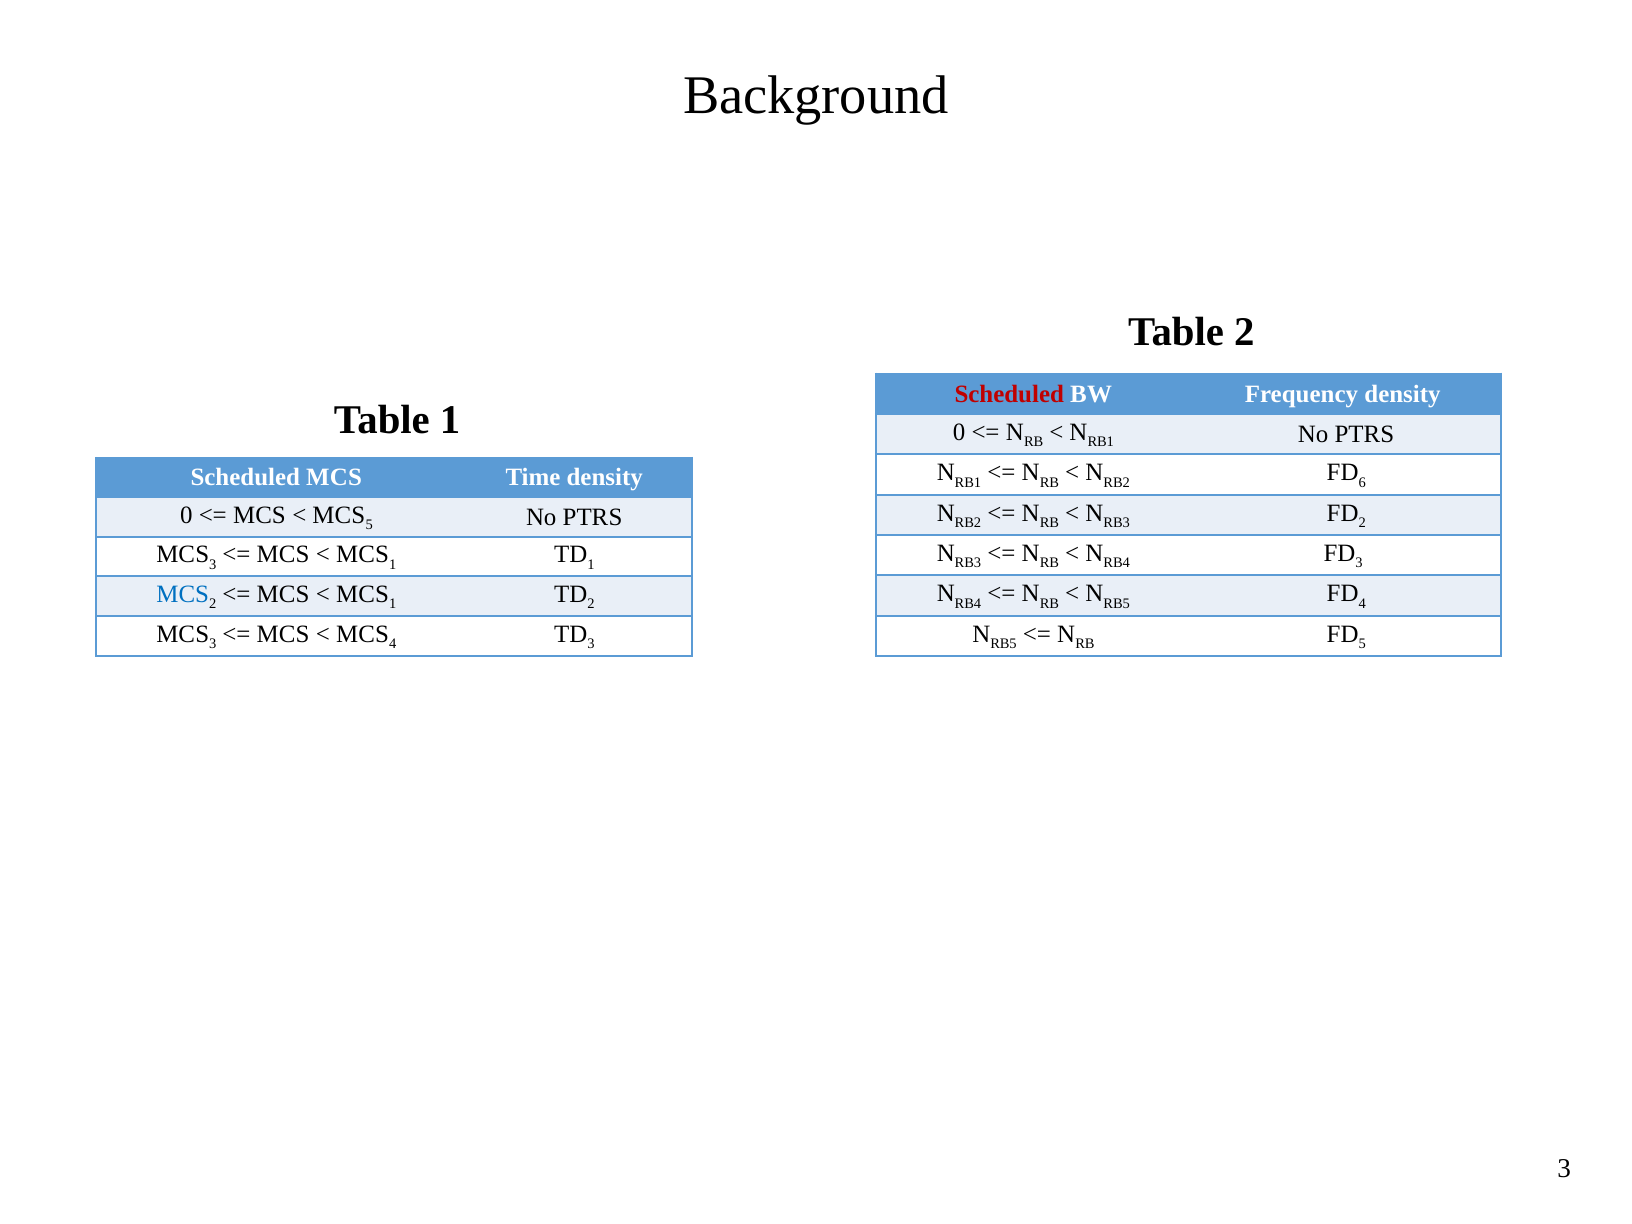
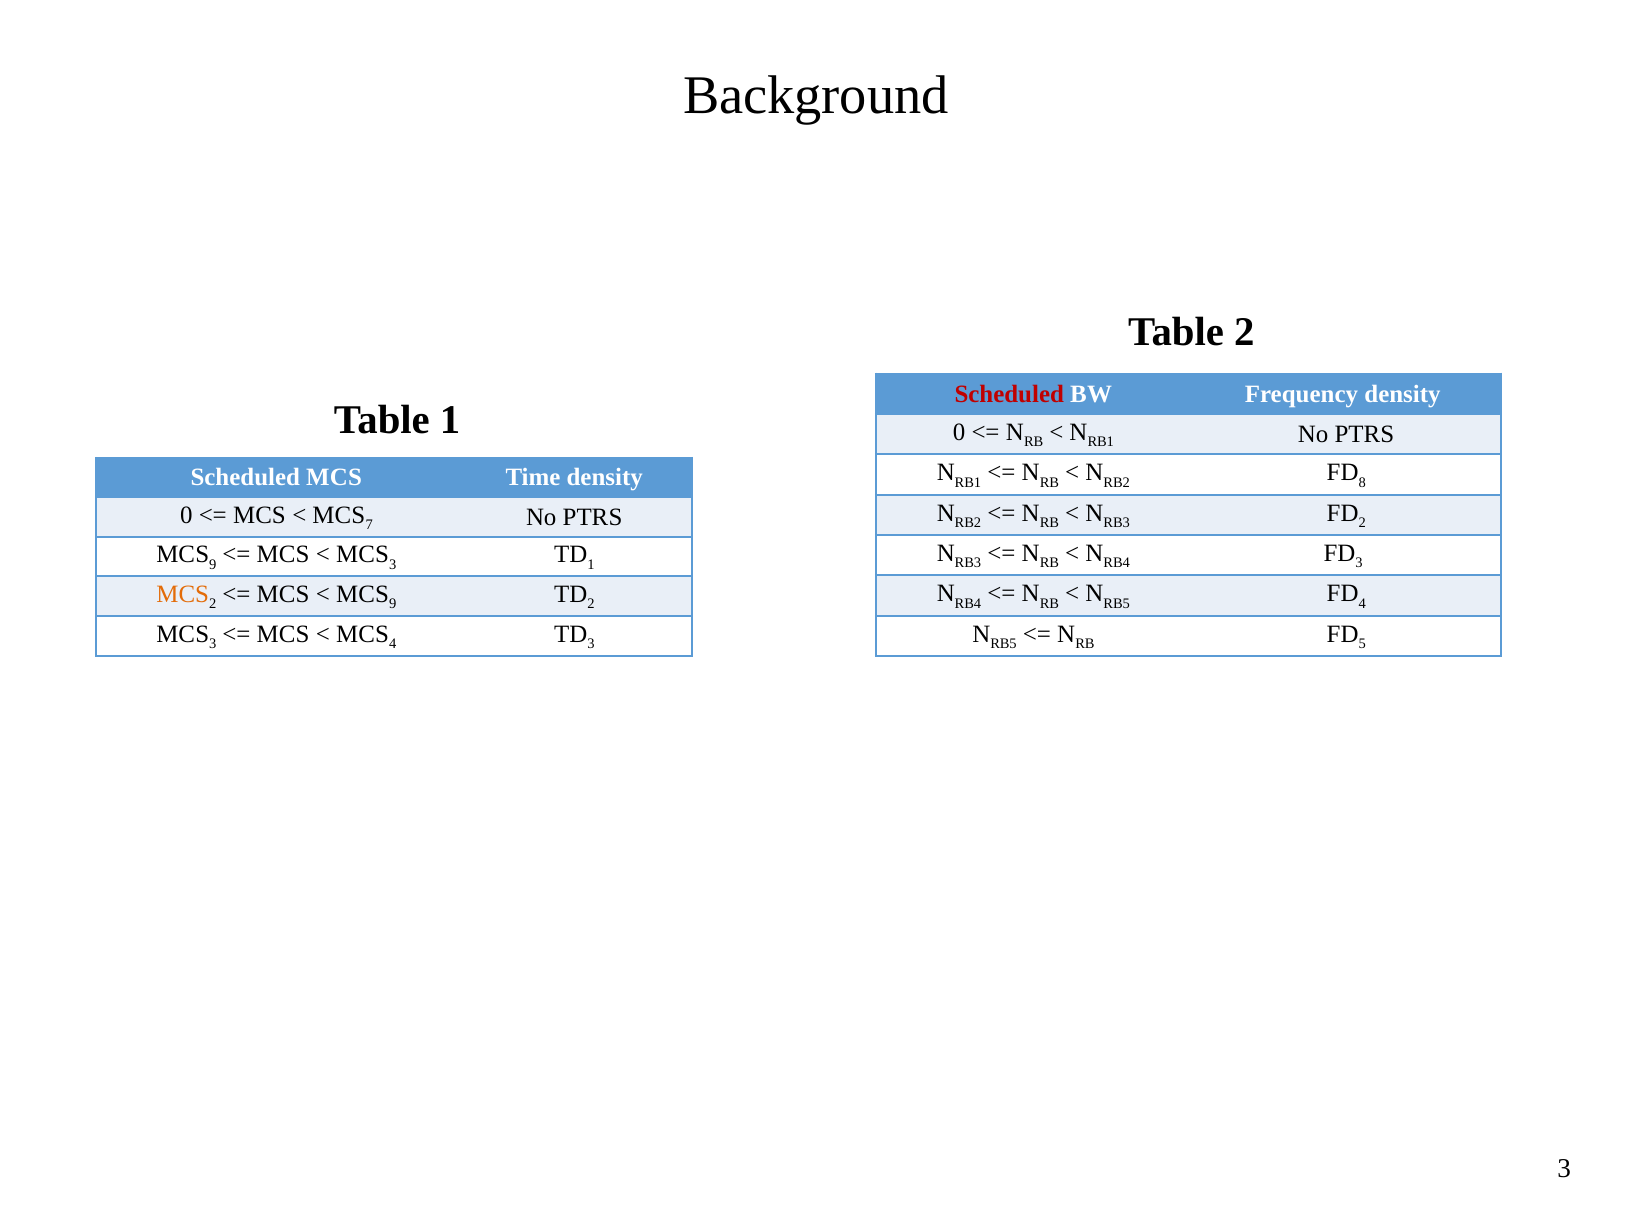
6: 6 -> 8
MCS 5: 5 -> 7
3 at (213, 564): 3 -> 9
1 at (393, 564): 1 -> 3
MCS at (183, 594) colour: blue -> orange
1 at (393, 604): 1 -> 9
